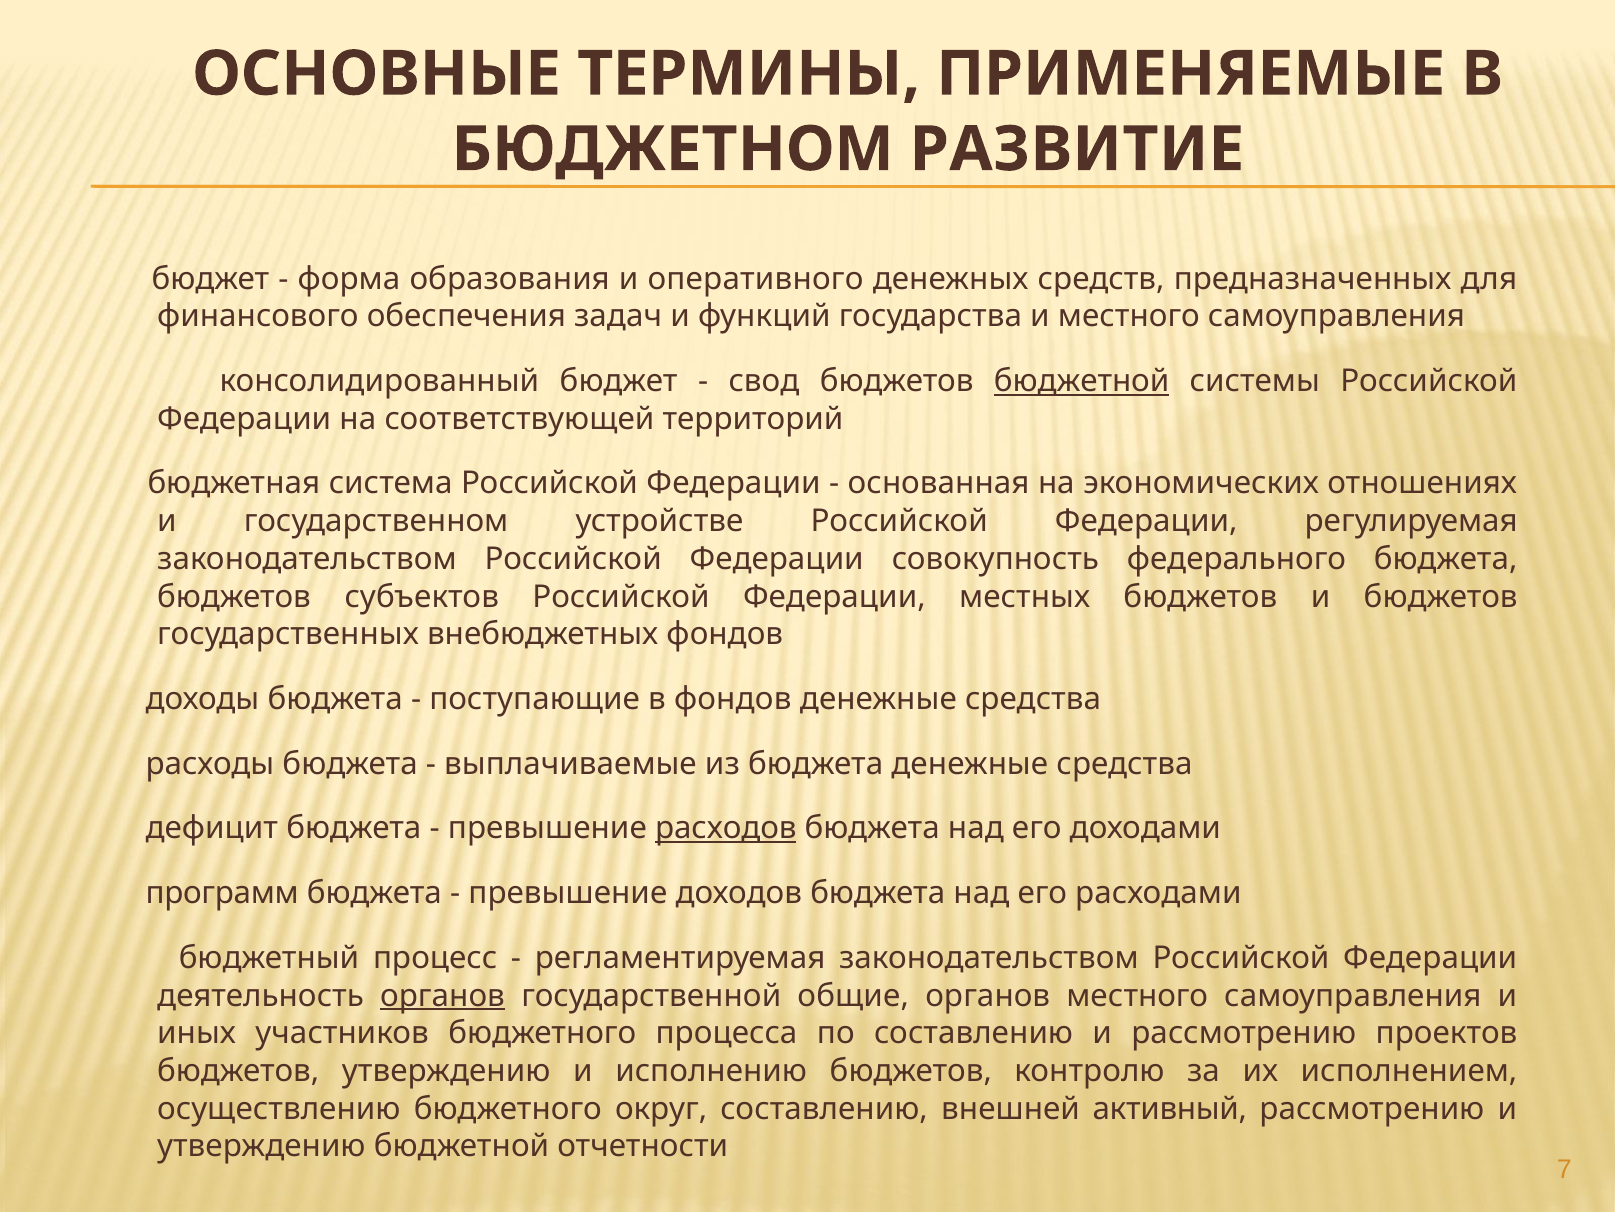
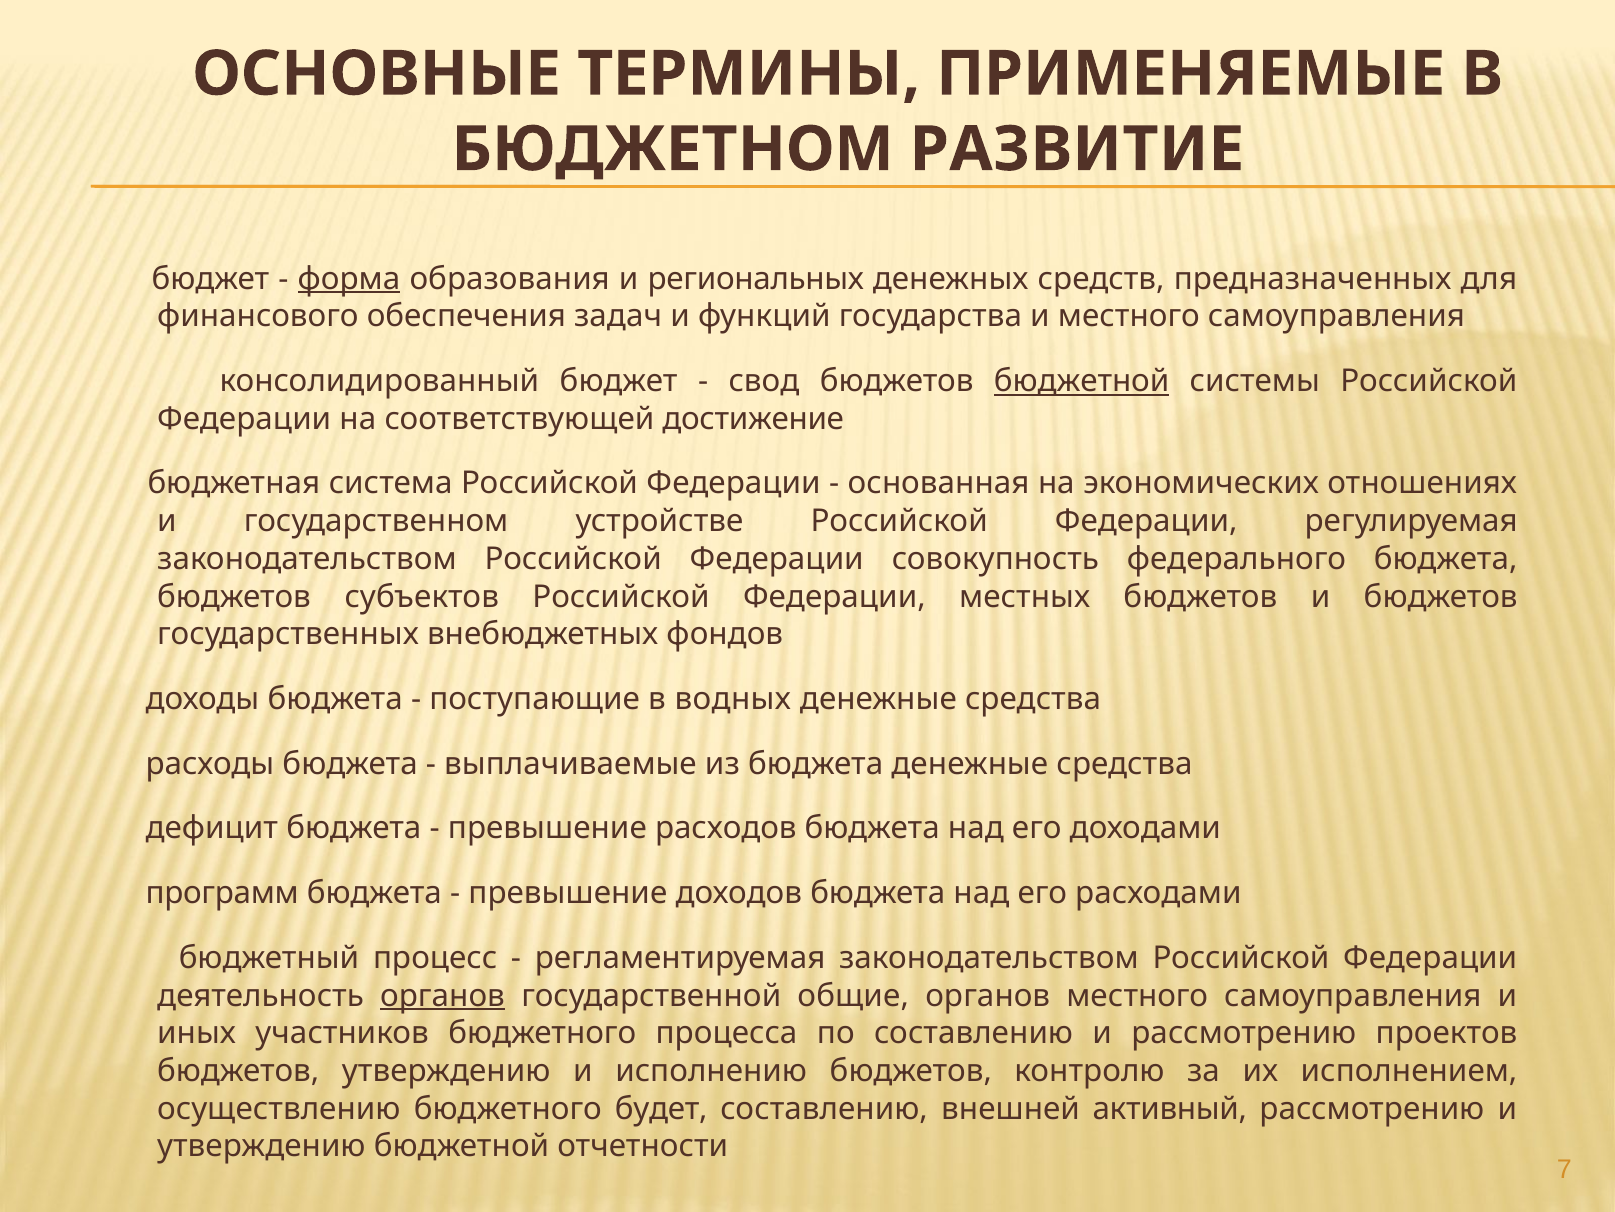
форма underline: none -> present
оперативного: оперативного -> региональных
территорий: территорий -> достижение
в фондов: фондов -> водных
расходов underline: present -> none
округ: округ -> будет
